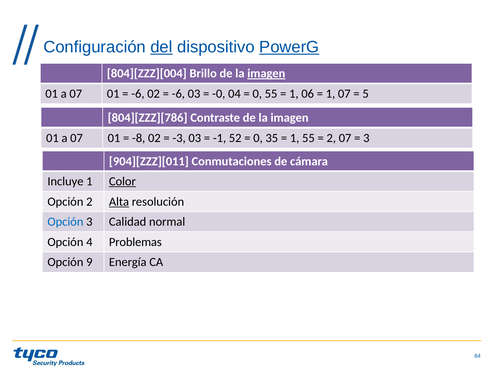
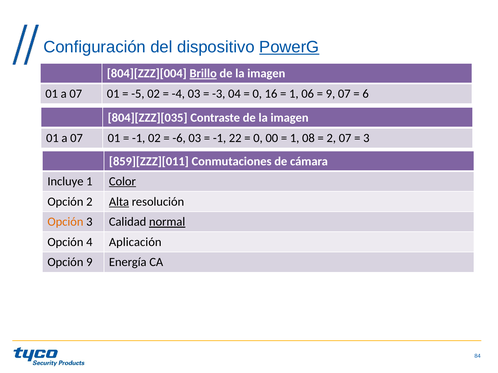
del underline: present -> none
Brillo underline: none -> present
imagen at (266, 74) underline: present -> none
-6 at (138, 94): -6 -> -5
-6 at (178, 94): -6 -> -4
-0: -0 -> -3
0 55: 55 -> 16
1 at (330, 94): 1 -> 9
5: 5 -> 6
804][ZZZ][786: 804][ZZZ][786 -> 804][ZZZ][035
-8 at (139, 138): -8 -> -1
-3: -3 -> -6
52: 52 -> 22
35: 35 -> 00
1 55: 55 -> 08
904][ZZZ][011: 904][ZZZ][011 -> 859][ZZZ][011
Opción at (65, 222) colour: blue -> orange
normal underline: none -> present
Problemas: Problemas -> Aplicación
